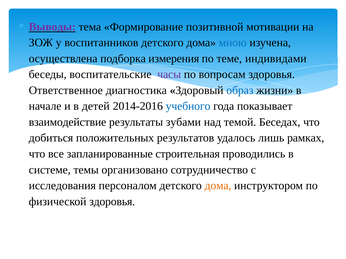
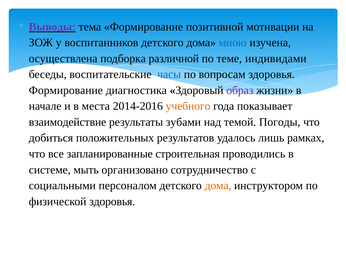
измерения: измерения -> различной
часы colour: purple -> blue
Ответственное at (66, 90): Ответственное -> Формирование
образ colour: blue -> purple
детей: детей -> места
учебного colour: blue -> orange
Беседах: Беседах -> Погоды
темы: темы -> мыть
исследования: исследования -> социальными
